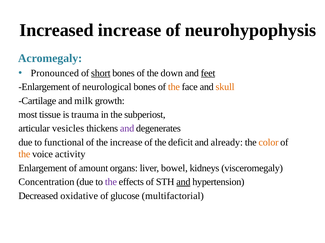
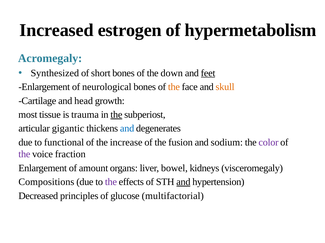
Increased increase: increase -> estrogen
neurohypophysis: neurohypophysis -> hypermetabolism
Pronounced: Pronounced -> Synthesized
short underline: present -> none
milk: milk -> head
the at (116, 115) underline: none -> present
vesicles: vesicles -> gigantic
and at (127, 129) colour: purple -> blue
deficit: deficit -> fusion
already: already -> sodium
color colour: orange -> purple
the at (24, 155) colour: orange -> purple
activity: activity -> fraction
Concentration: Concentration -> Compositions
oxidative: oxidative -> principles
